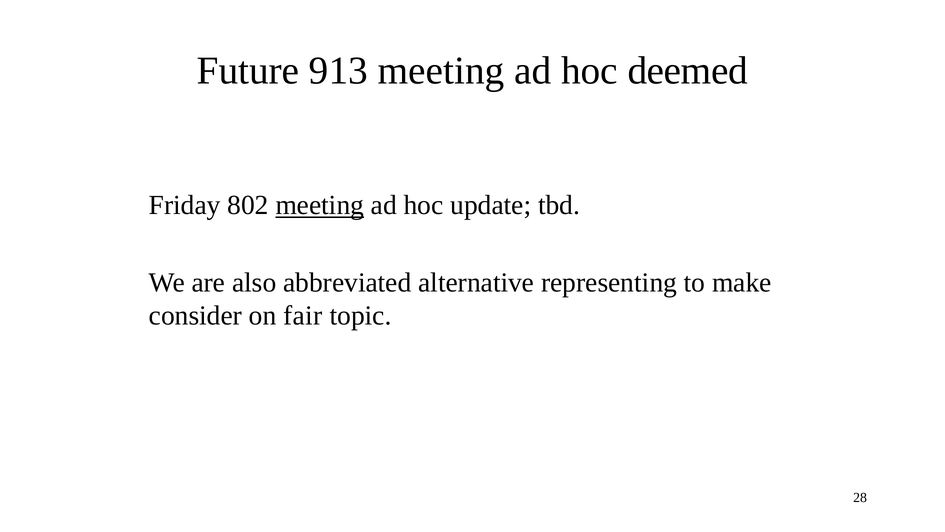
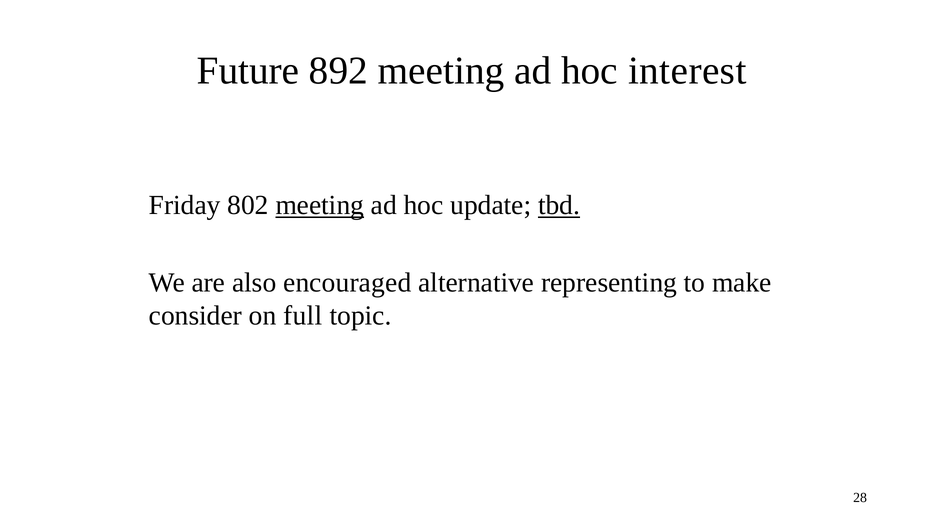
913: 913 -> 892
deemed: deemed -> interest
tbd underline: none -> present
abbreviated: abbreviated -> encouraged
fair: fair -> full
